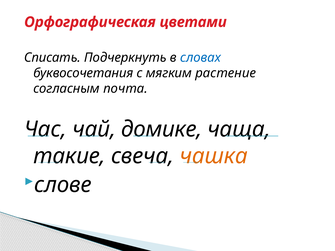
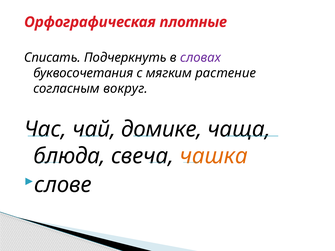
цветами: цветами -> плотные
словах colour: blue -> purple
почта: почта -> вокруг
такие: такие -> блюда
